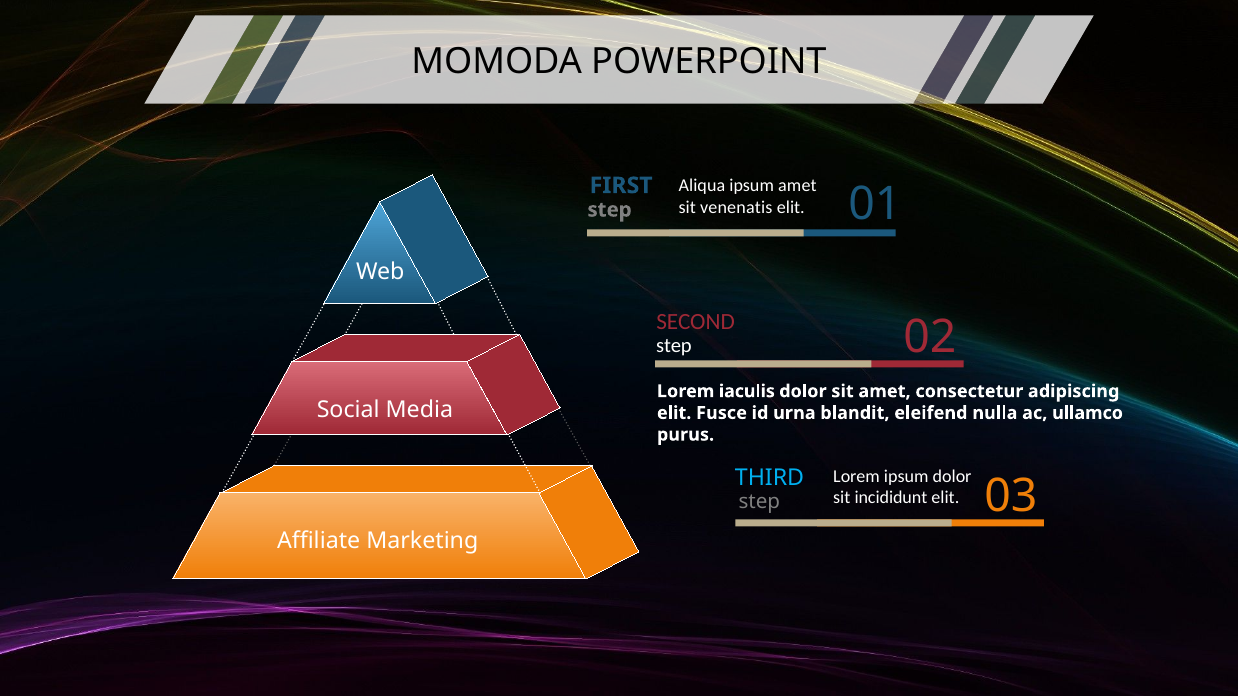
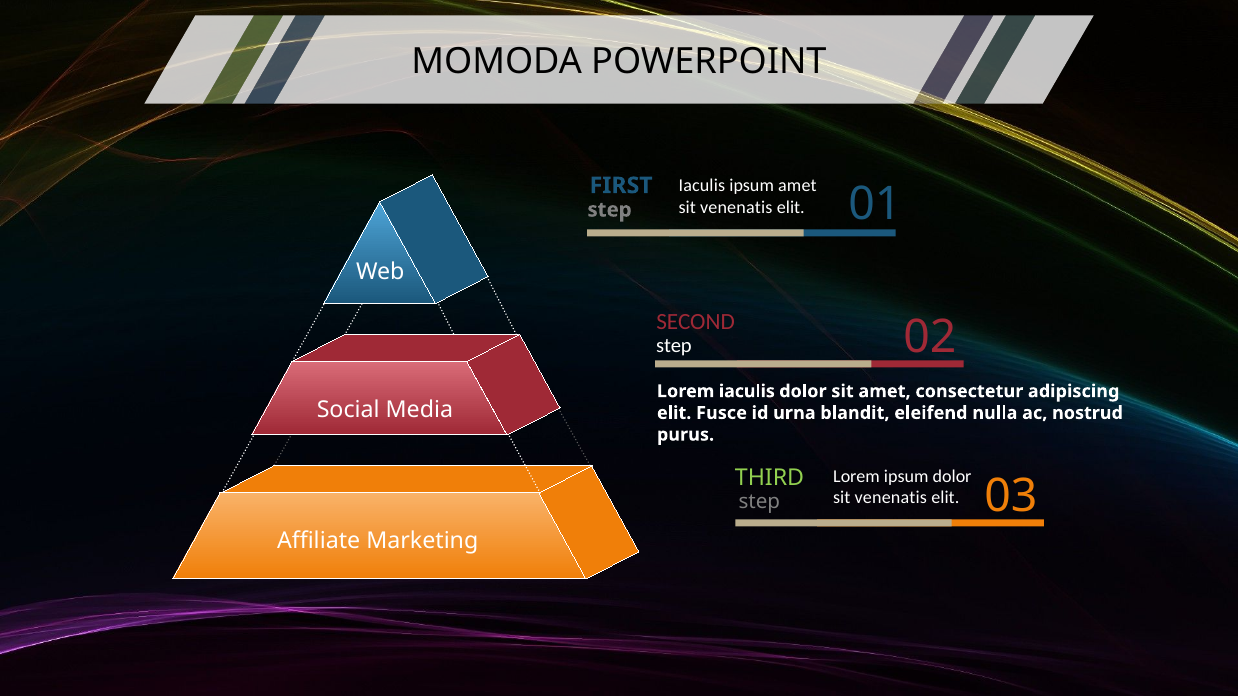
FIRST Aliqua: Aliqua -> Iaculis
ullamco: ullamco -> nostrud
THIRD colour: light blue -> light green
incididunt at (891, 498): incididunt -> venenatis
